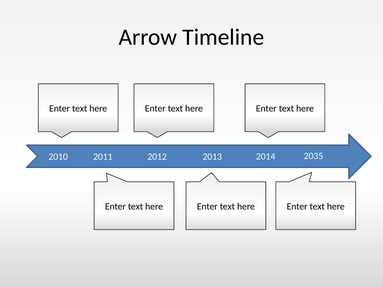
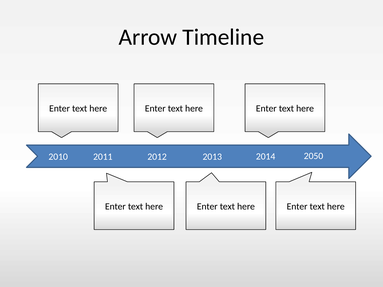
2035: 2035 -> 2050
